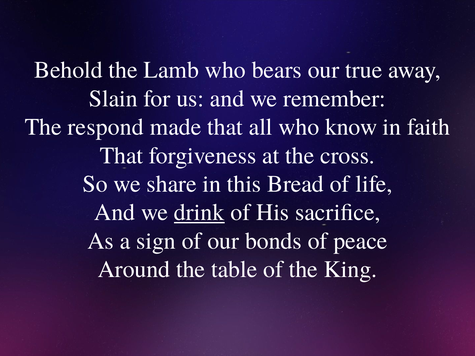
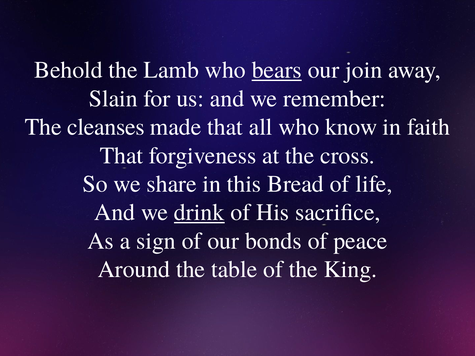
bears underline: none -> present
true: true -> join
respond: respond -> cleanses
